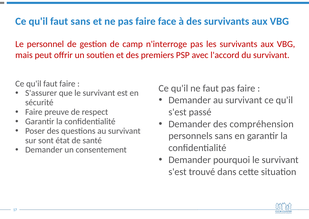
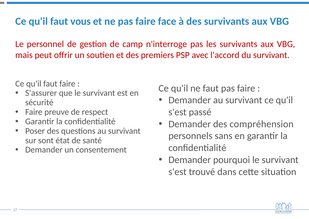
faut sans: sans -> vous
